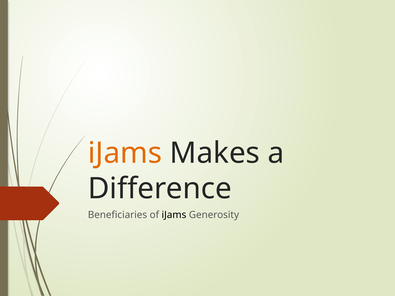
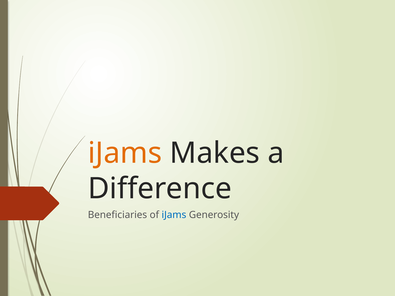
iJams at (174, 215) colour: black -> blue
